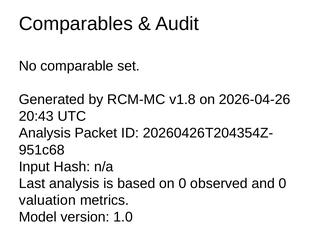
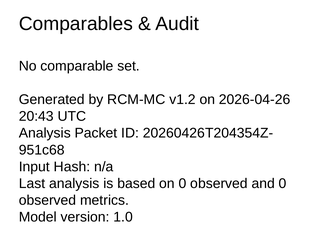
v1.8: v1.8 -> v1.2
valuation at (47, 200): valuation -> observed
